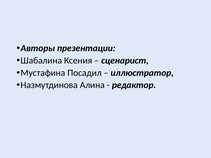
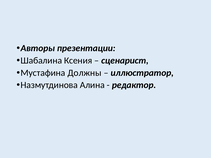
Посадил: Посадил -> Должны
